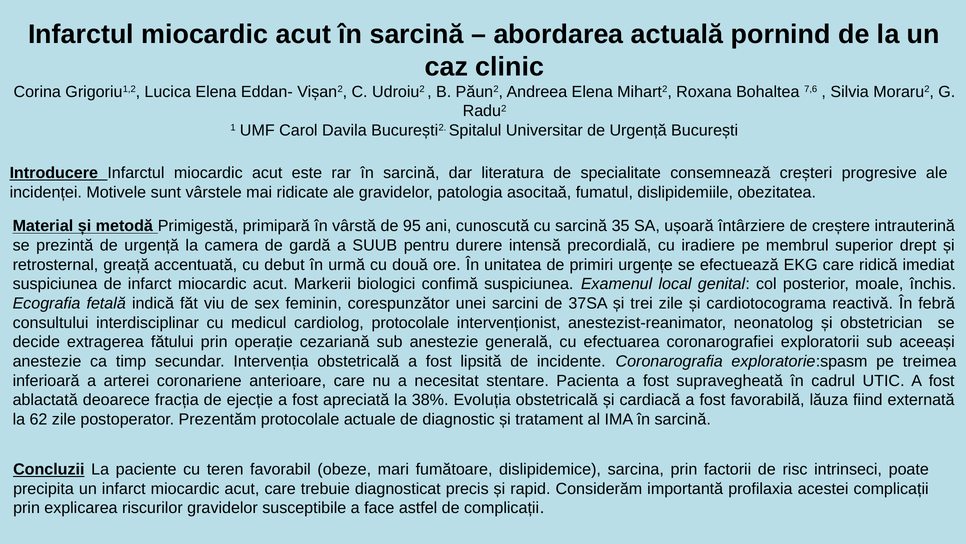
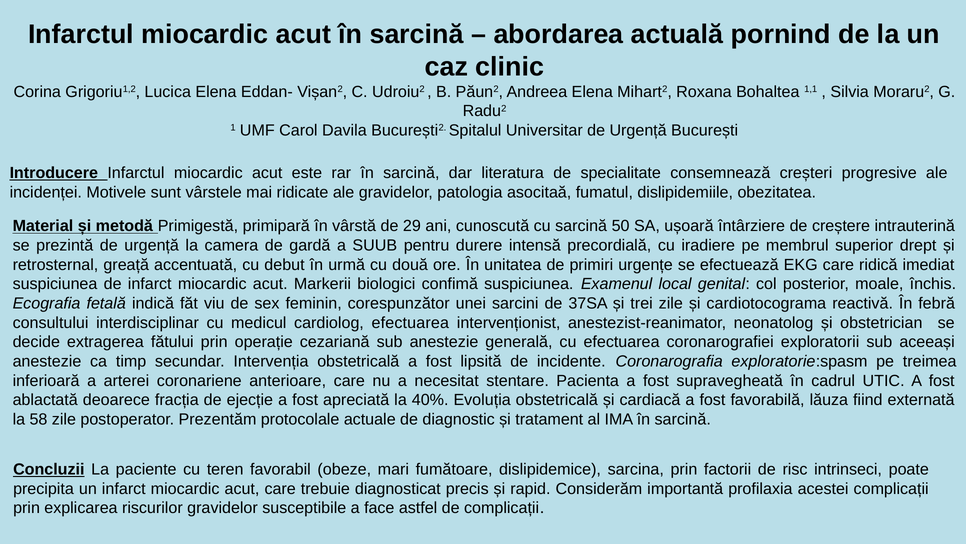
7,6: 7,6 -> 1,1
95: 95 -> 29
35: 35 -> 50
cardiolog protocolale: protocolale -> efectuarea
38%: 38% -> 40%
62: 62 -> 58
